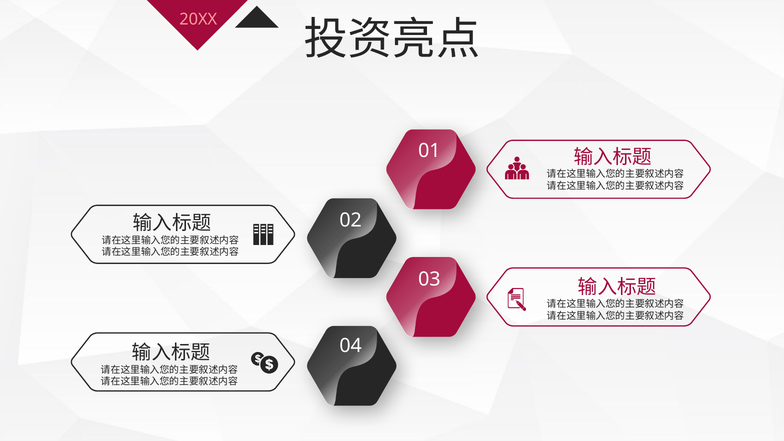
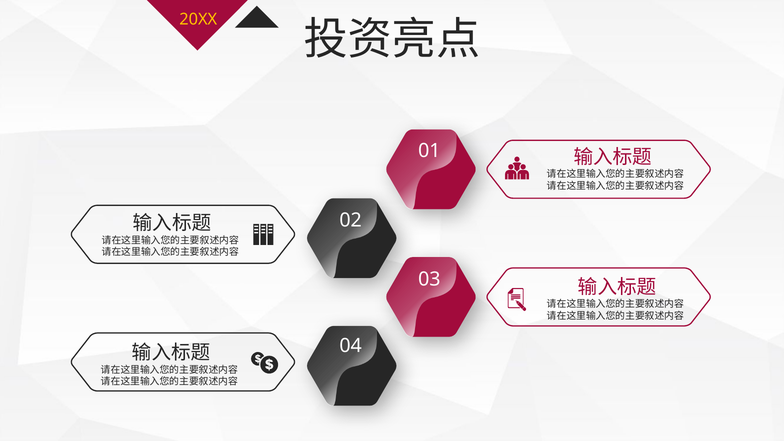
20XX colour: pink -> yellow
